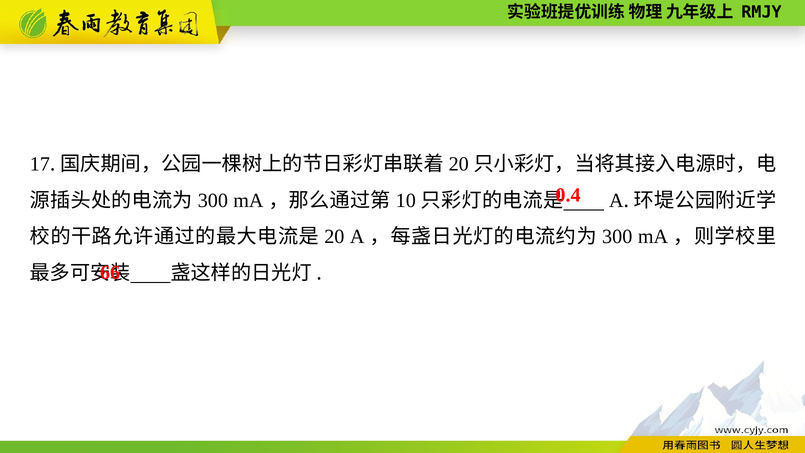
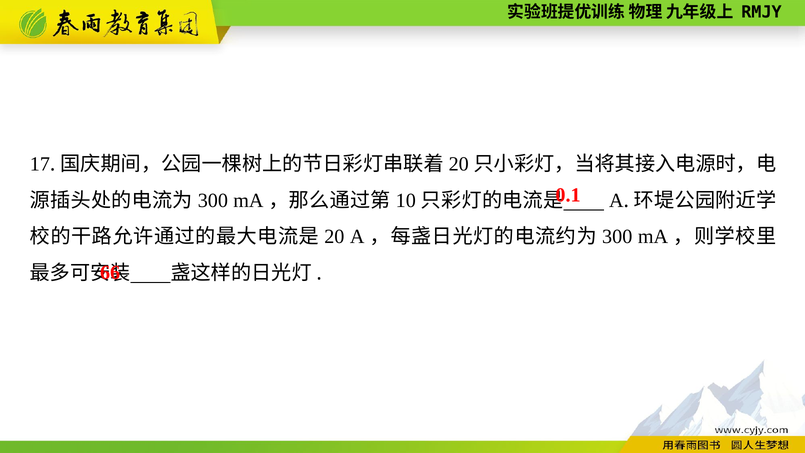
0.4: 0.4 -> 0.1
